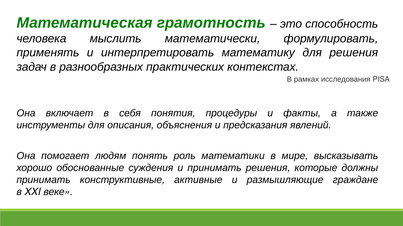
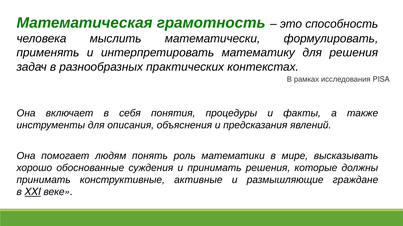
XXI underline: none -> present
